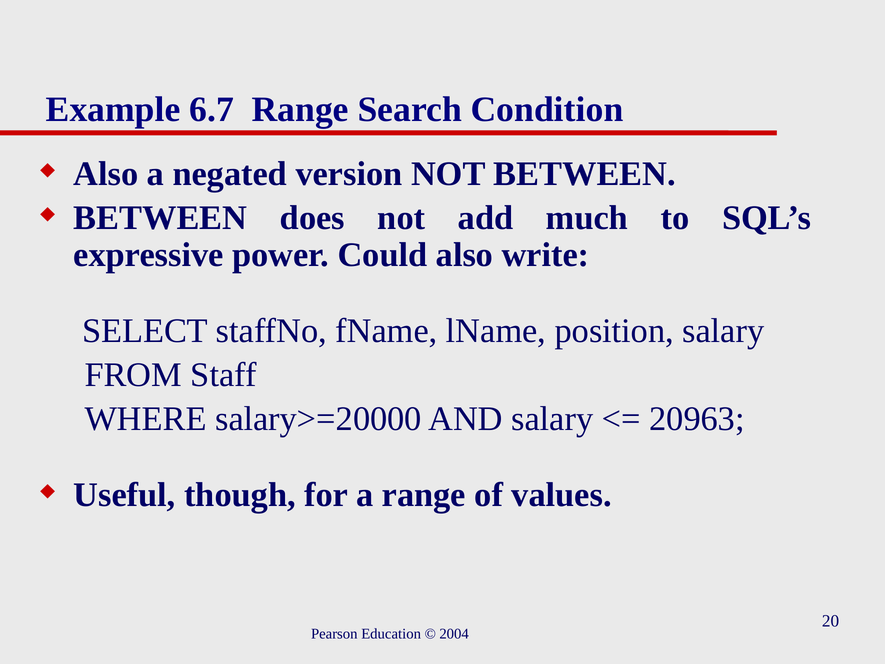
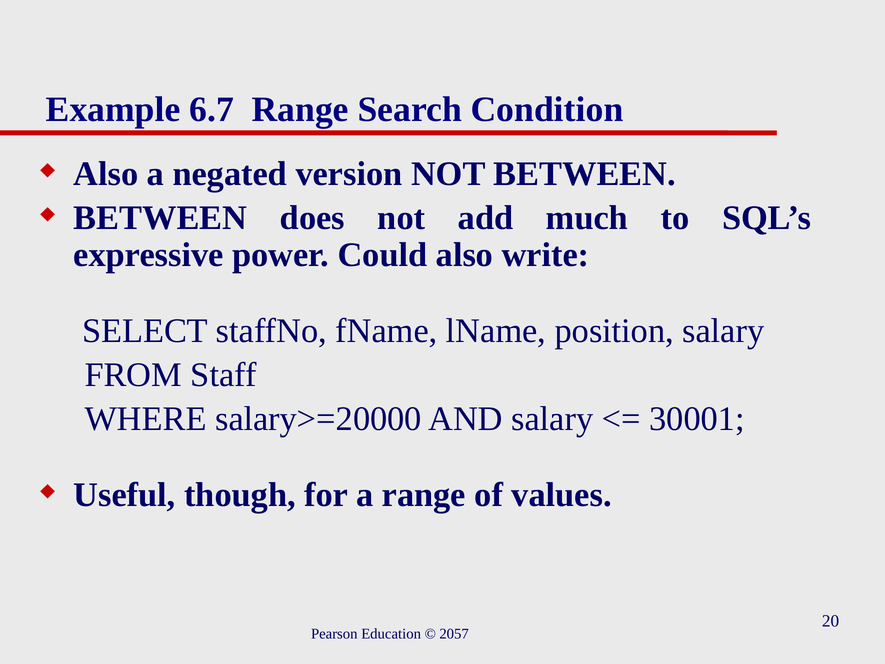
20963: 20963 -> 30001
2004: 2004 -> 2057
